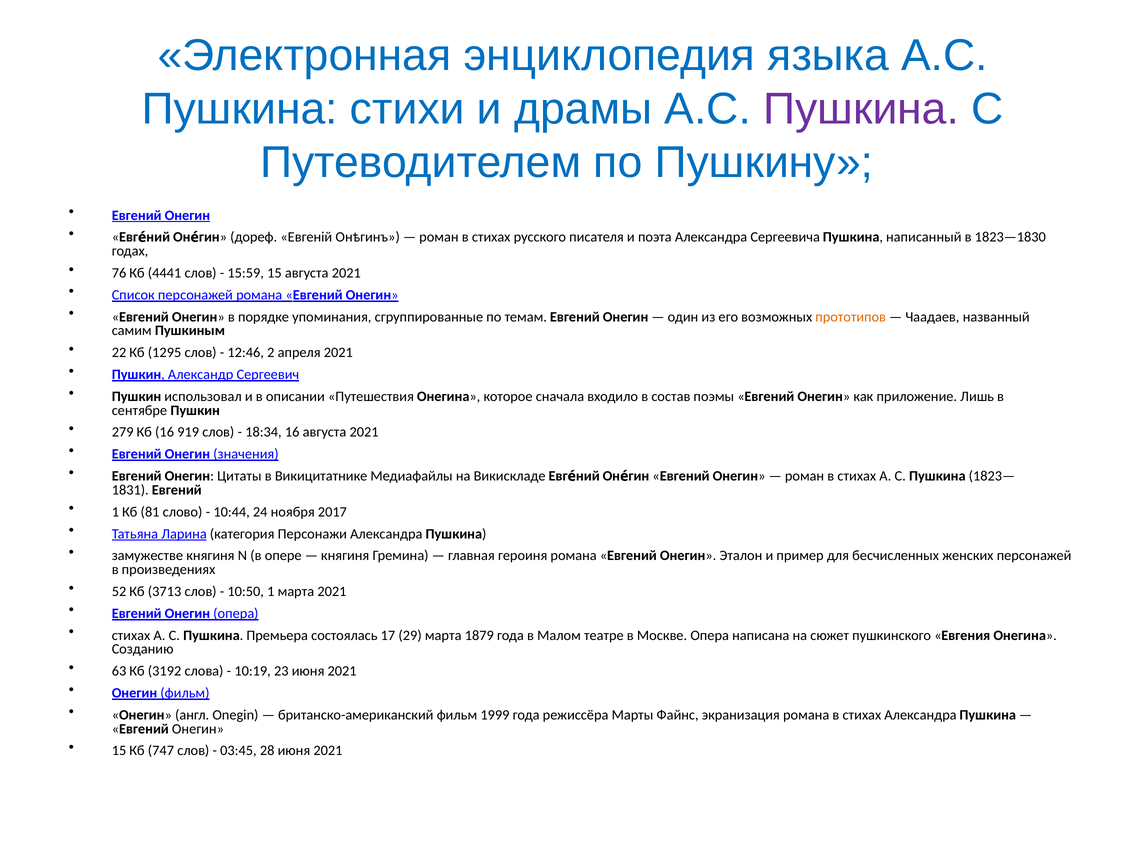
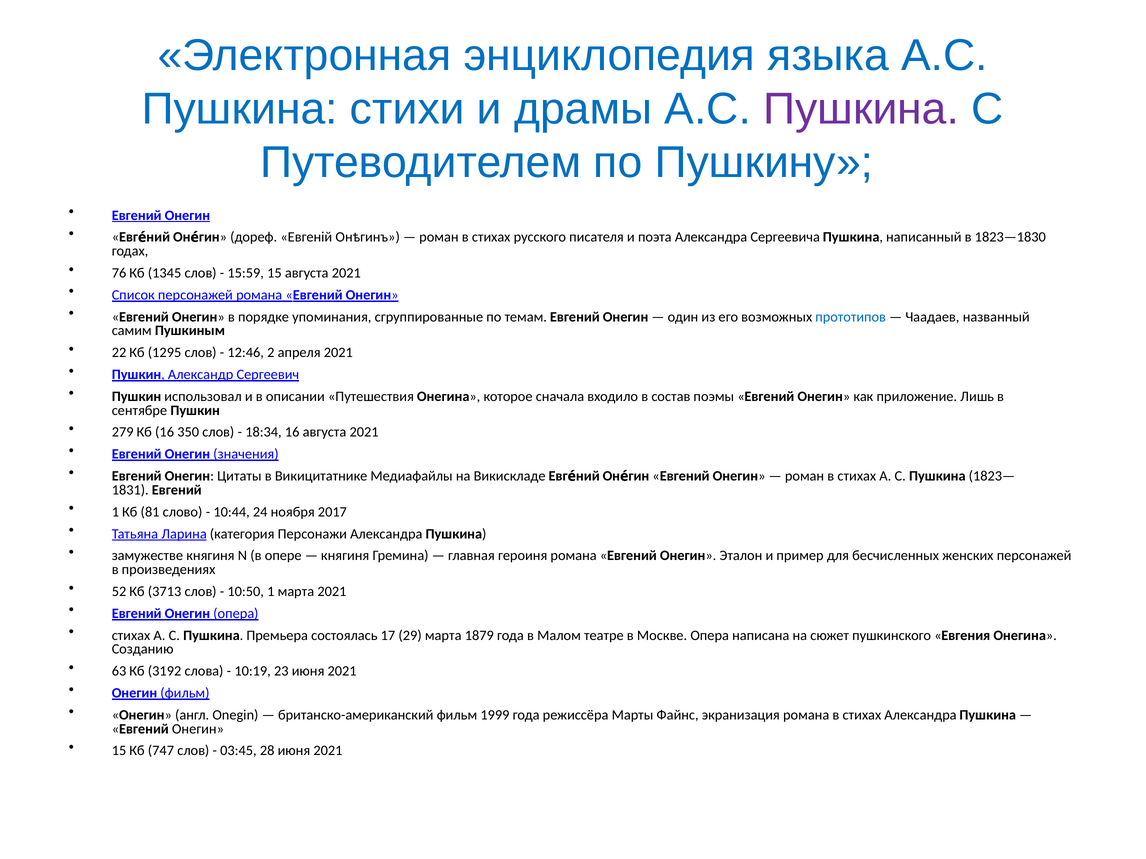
4441: 4441 -> 1345
прототипов colour: orange -> blue
919: 919 -> 350
